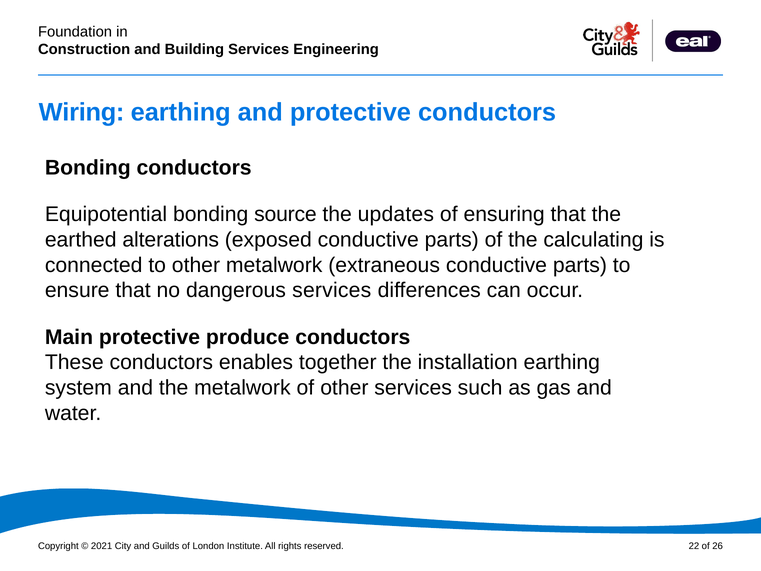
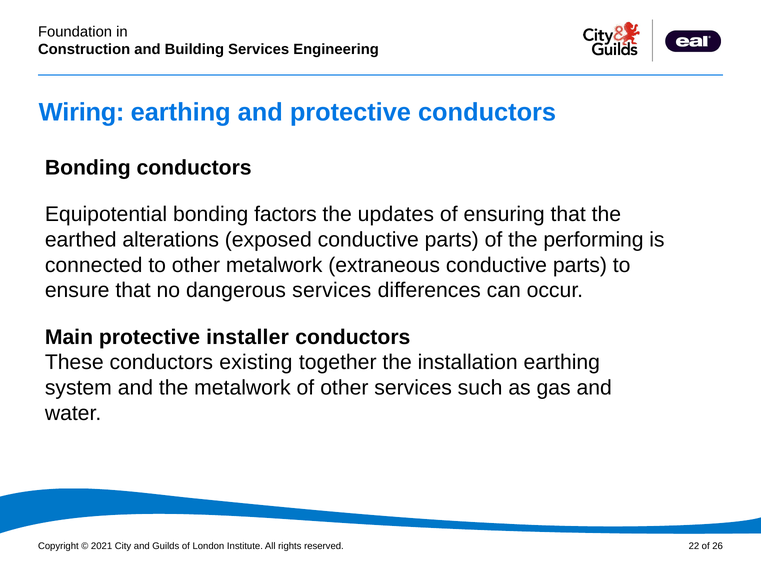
source: source -> factors
calculating: calculating -> performing
produce: produce -> installer
enables: enables -> existing
